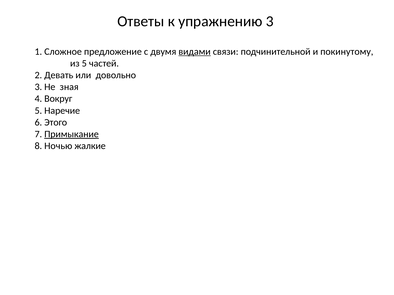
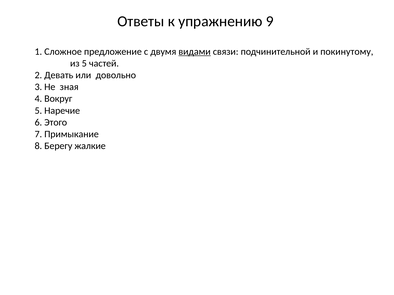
упражнению 3: 3 -> 9
Примыкание underline: present -> none
Ночью: Ночью -> Берегу
